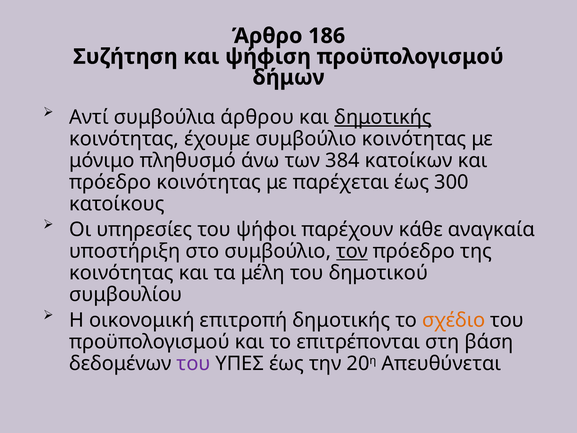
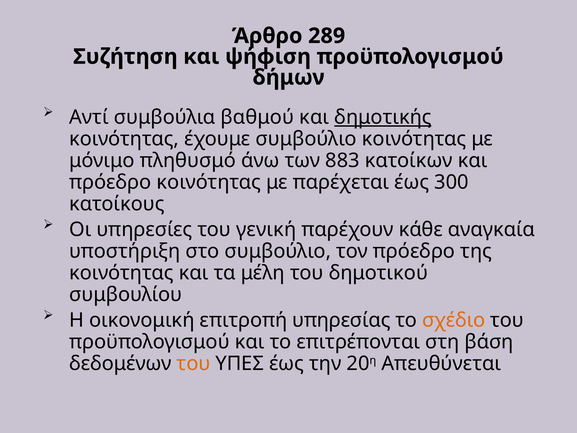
186: 186 -> 289
άρθρου: άρθρου -> βαθμού
384: 384 -> 883
ψήφοι: ψήφοι -> γενική
τον underline: present -> none
επιτροπή δημοτικής: δημοτικής -> υπηρεσίας
του at (193, 363) colour: purple -> orange
